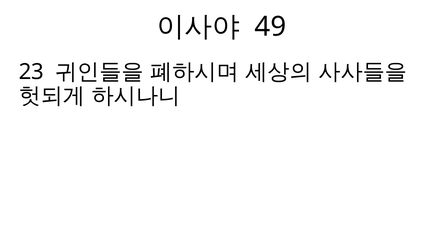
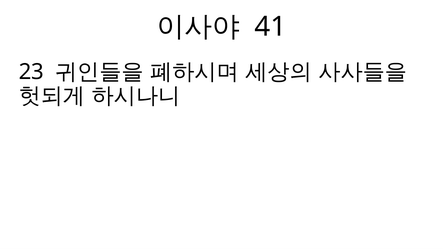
49: 49 -> 41
